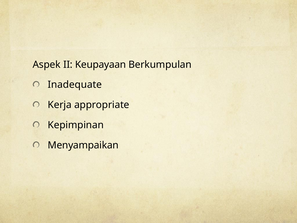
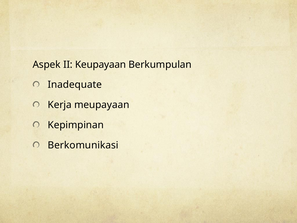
appropriate: appropriate -> meupayaan
Menyampaikan: Menyampaikan -> Berkomunikasi
